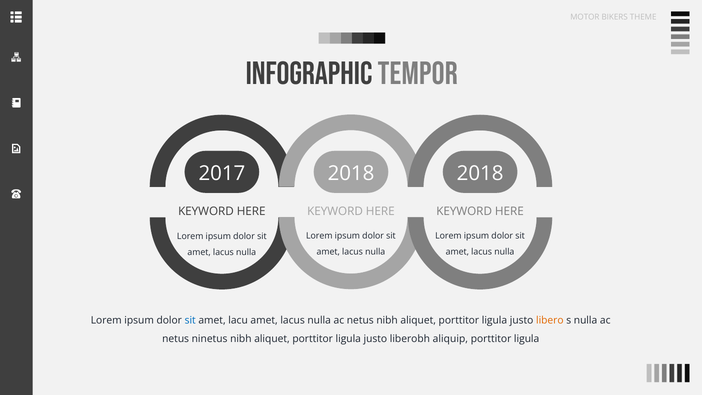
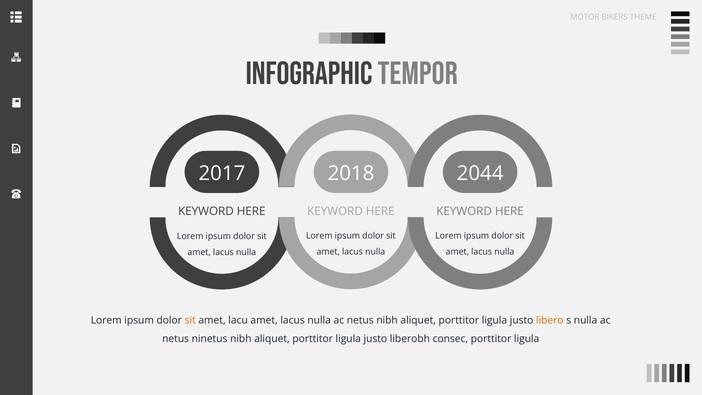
2018 2018: 2018 -> 2044
sit at (190, 320) colour: blue -> orange
aliquip: aliquip -> consec
